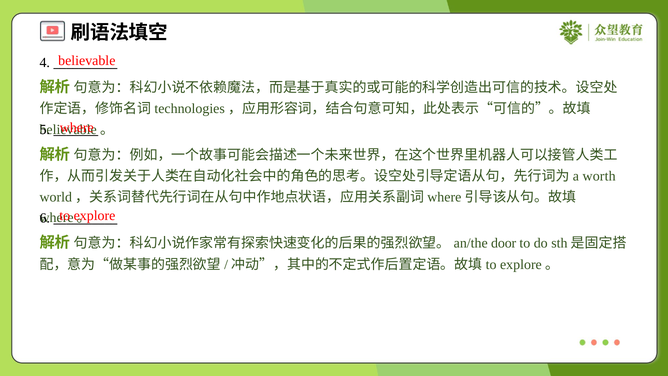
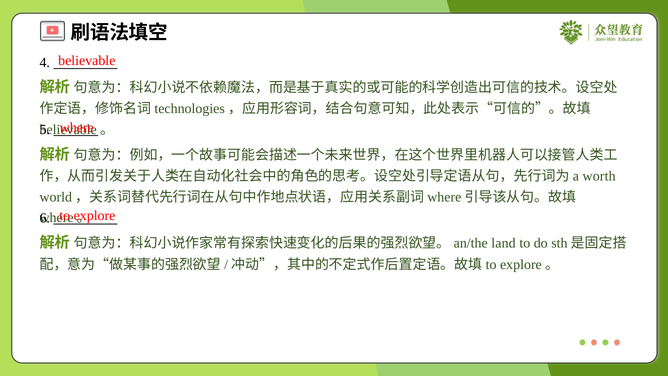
door: door -> land
